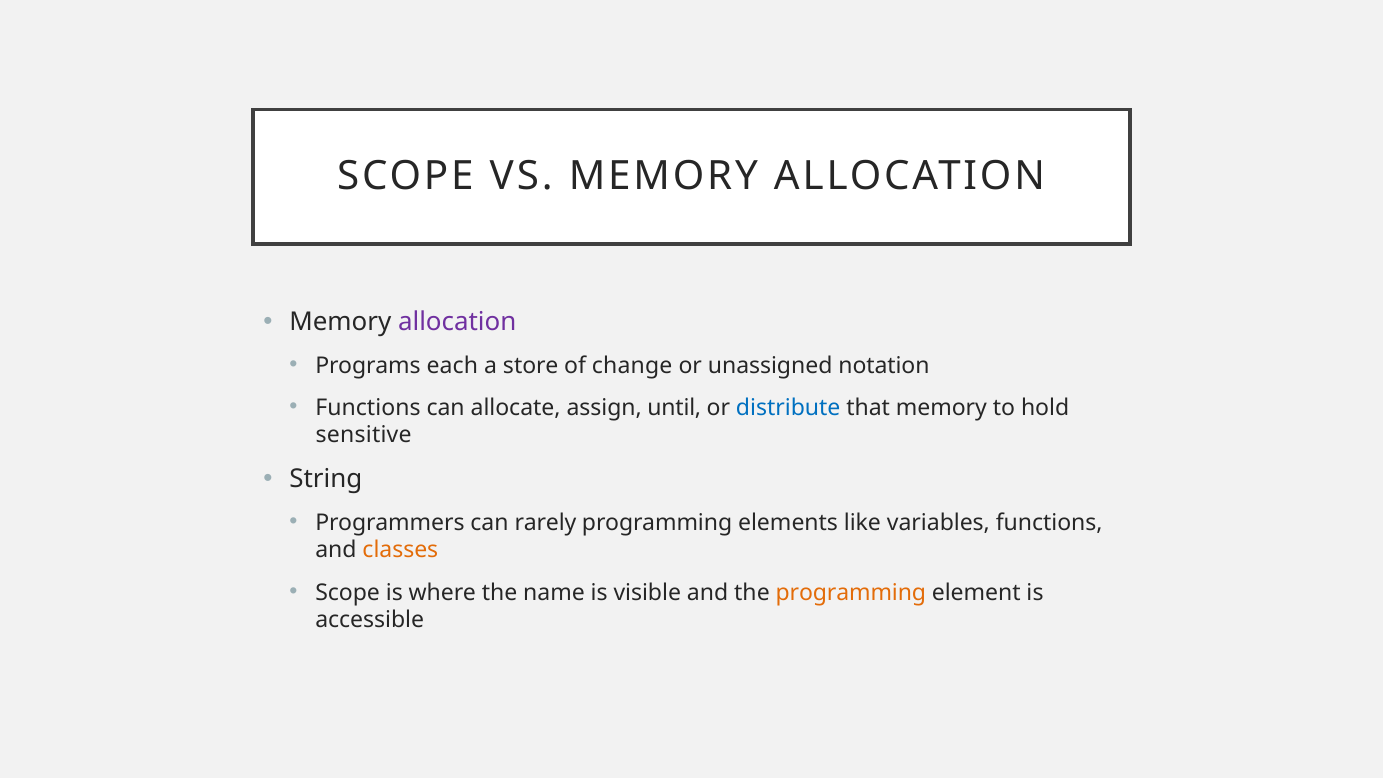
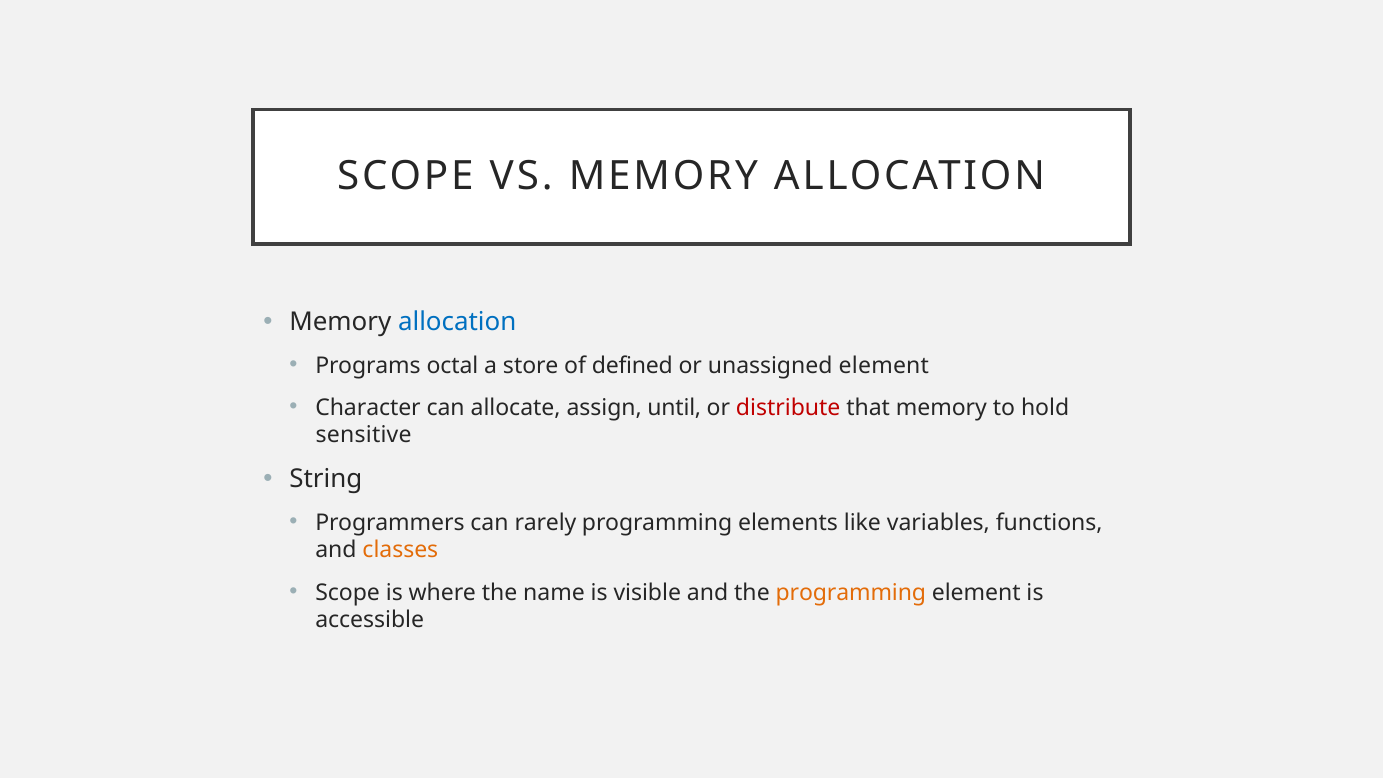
allocation at (457, 322) colour: purple -> blue
each: each -> octal
change: change -> defined
unassigned notation: notation -> element
Functions at (368, 407): Functions -> Character
distribute colour: blue -> red
